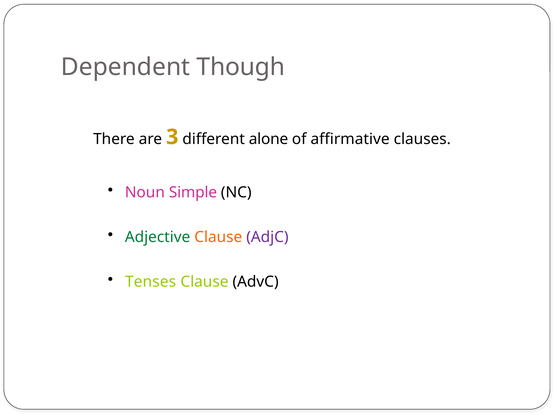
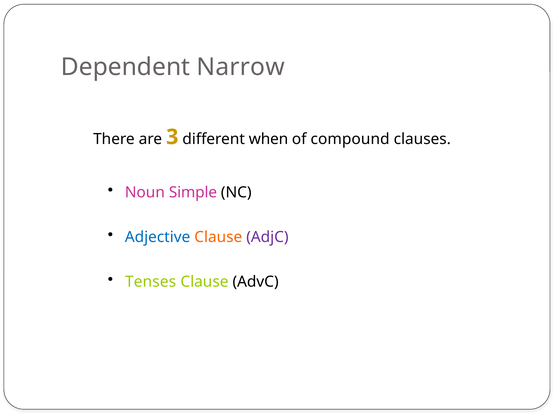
Though: Though -> Narrow
alone: alone -> when
affirmative: affirmative -> compound
Adjective colour: green -> blue
